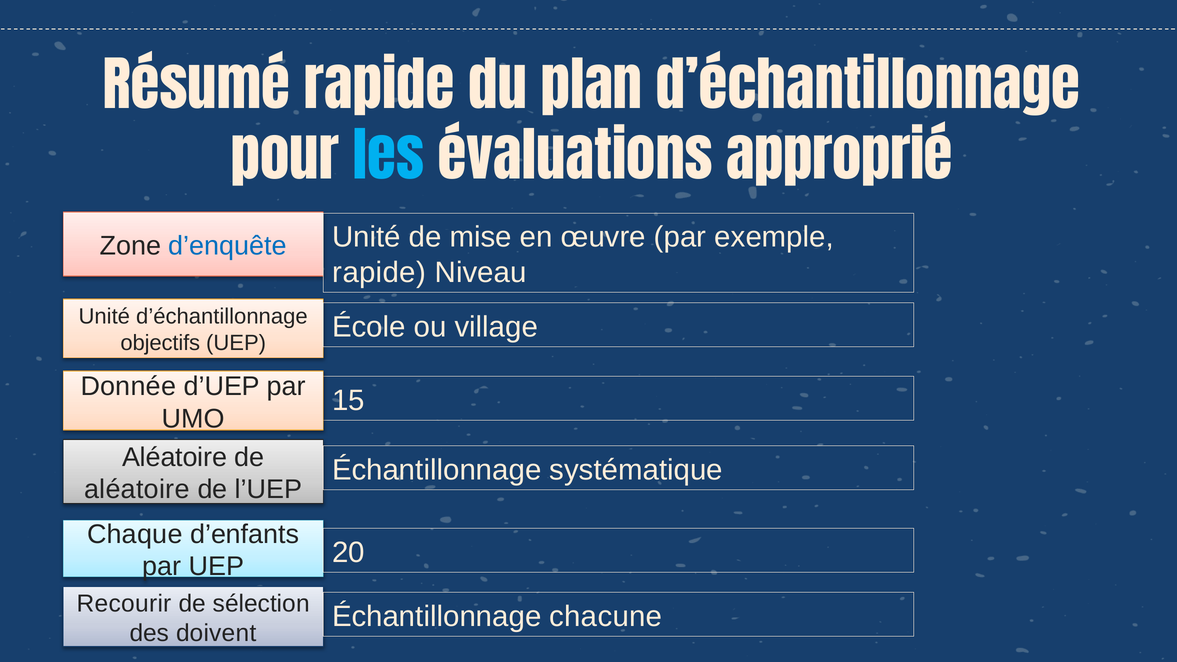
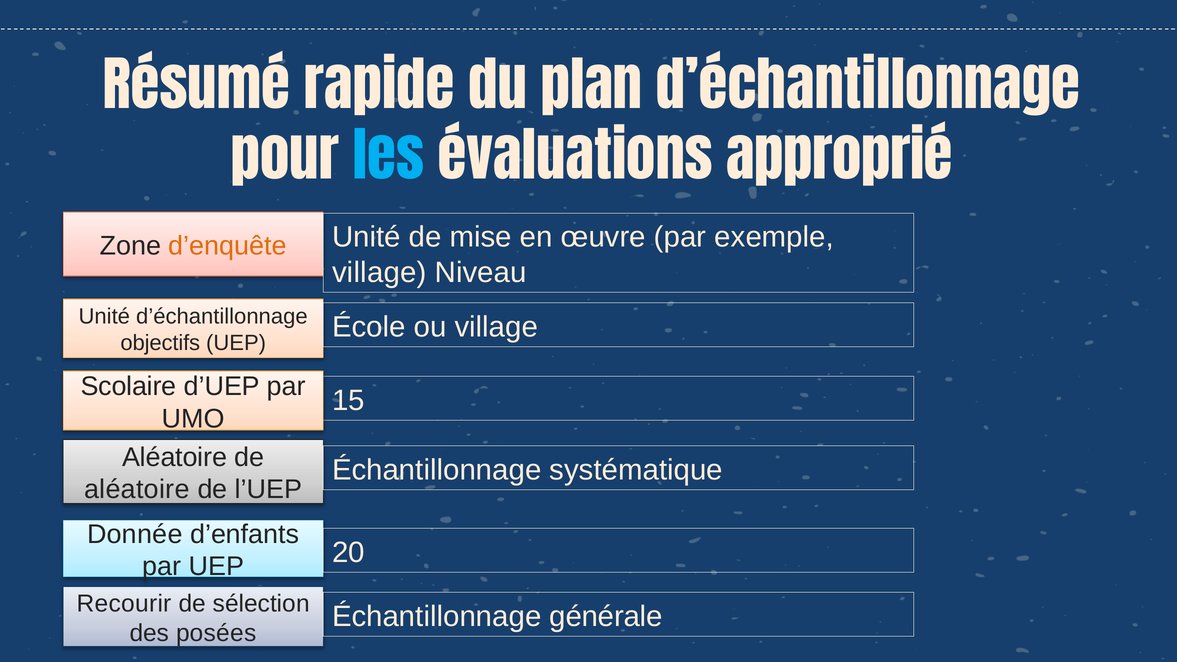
d’enquête colour: blue -> orange
rapide at (379, 273): rapide -> village
Donnée: Donnée -> Scolaire
Chaque: Chaque -> Donnée
chacune: chacune -> générale
doivent: doivent -> posées
